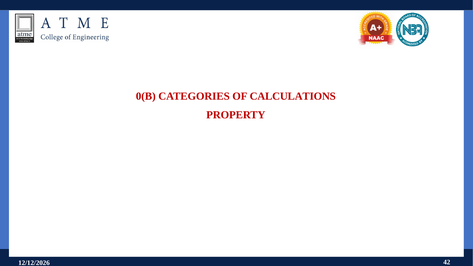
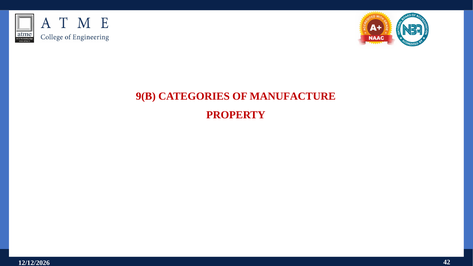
0(B: 0(B -> 9(B
CALCULATIONS: CALCULATIONS -> MANUFACTURE
